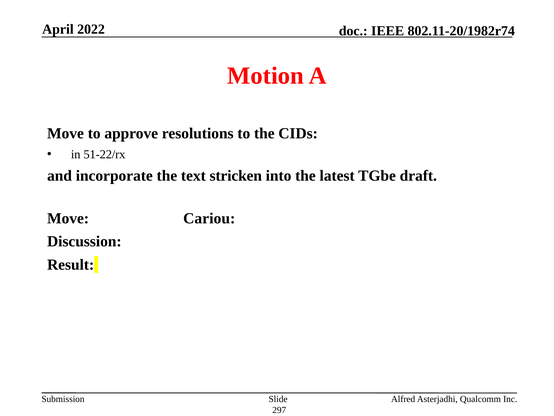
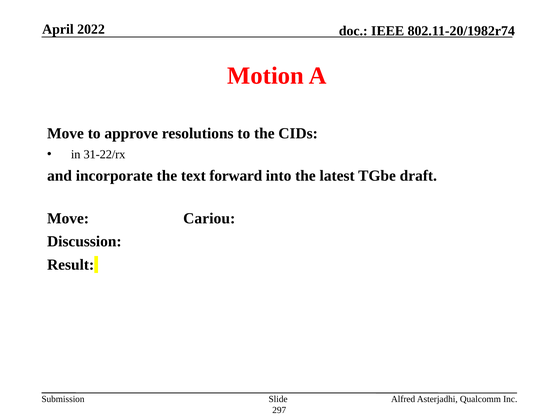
51-22/rx: 51-22/rx -> 31-22/rx
stricken: stricken -> forward
